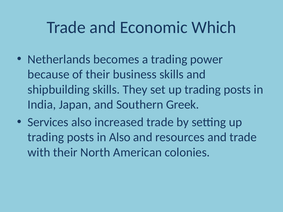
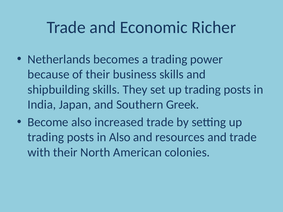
Which: Which -> Richer
Services: Services -> Become
